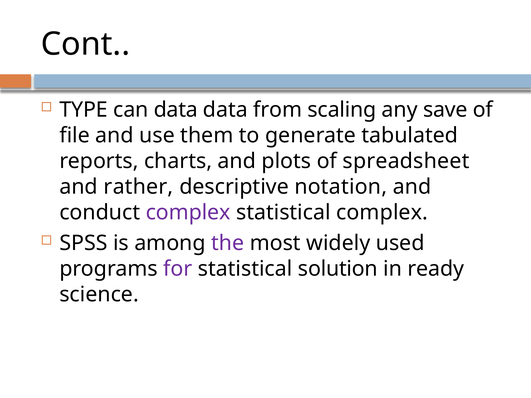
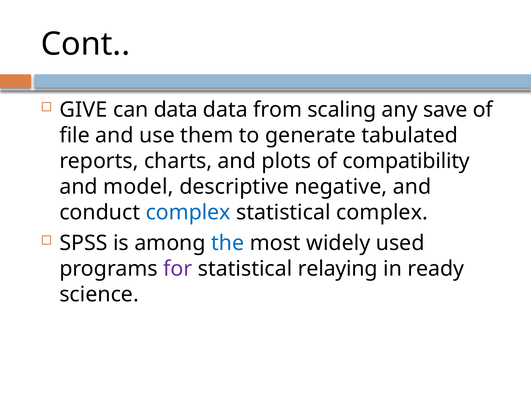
TYPE: TYPE -> GIVE
spreadsheet: spreadsheet -> compatibility
rather: rather -> model
notation: notation -> negative
complex at (188, 213) colour: purple -> blue
the colour: purple -> blue
solution: solution -> relaying
